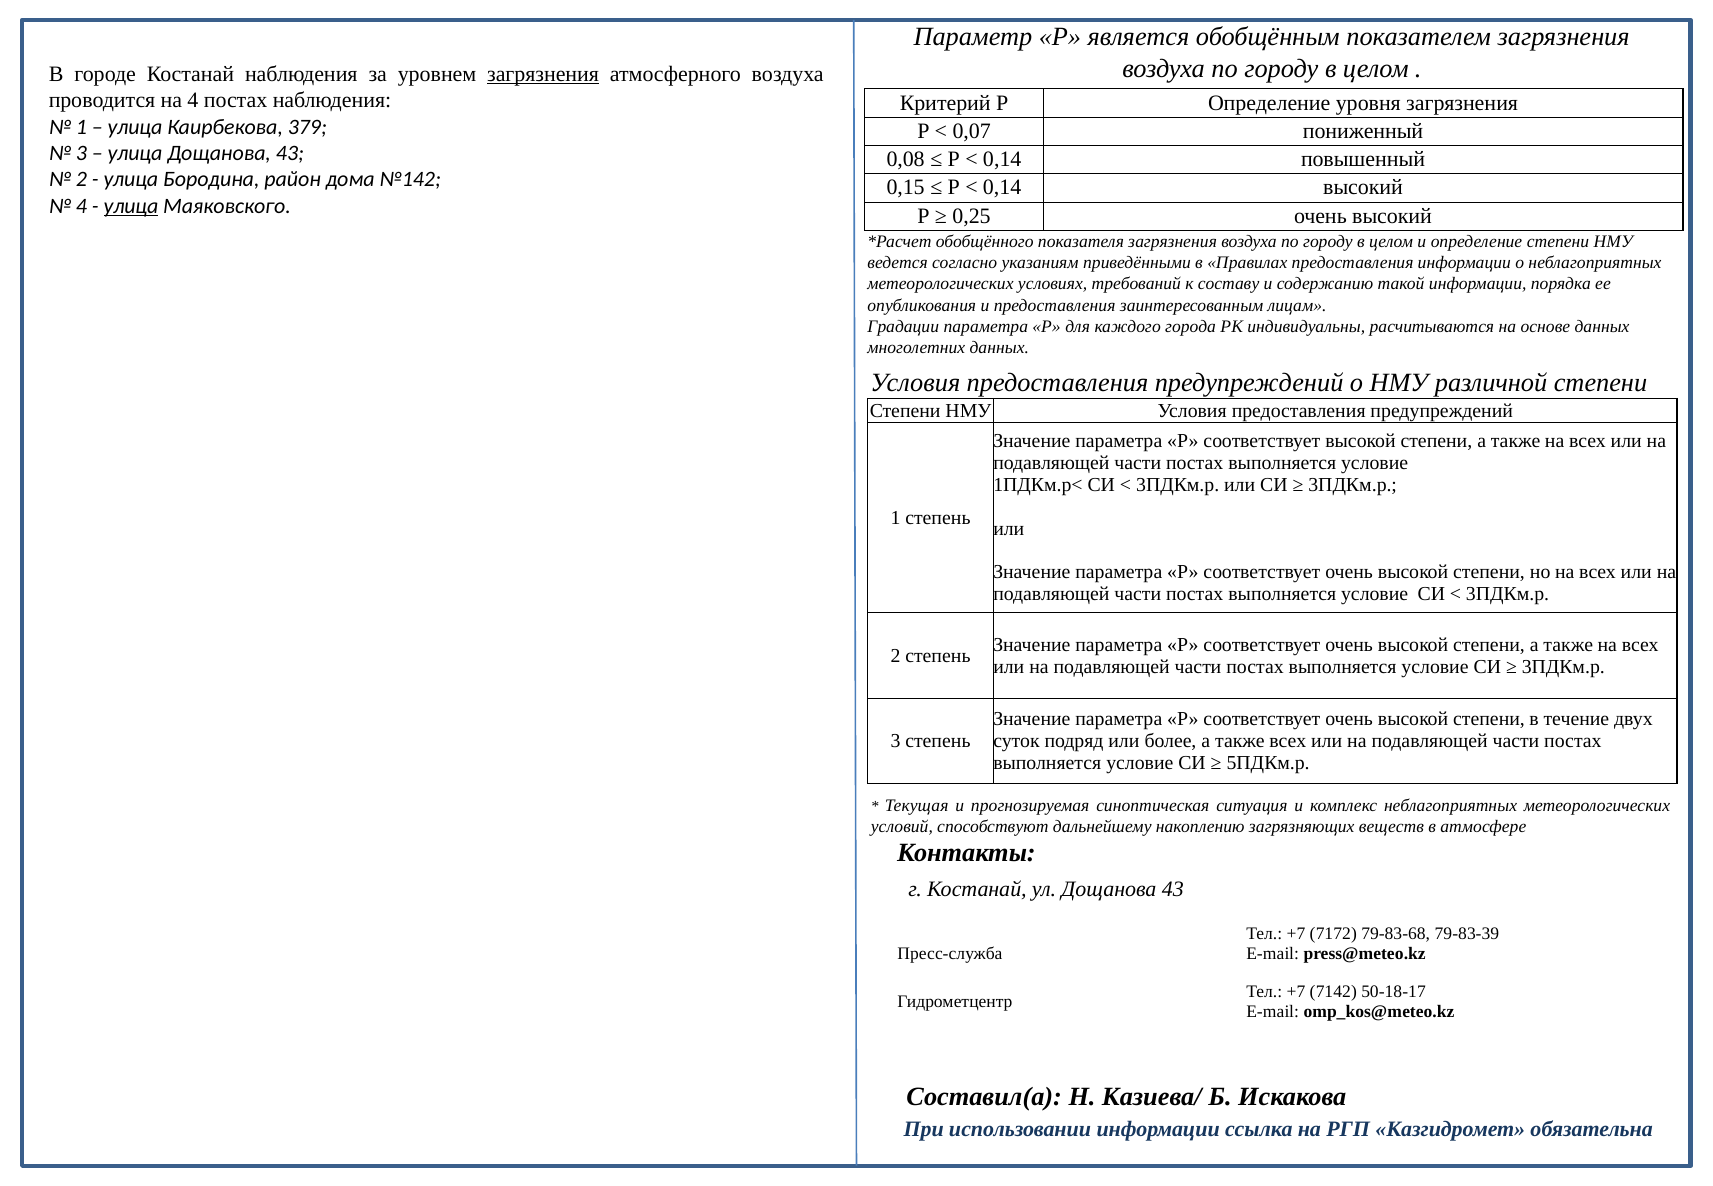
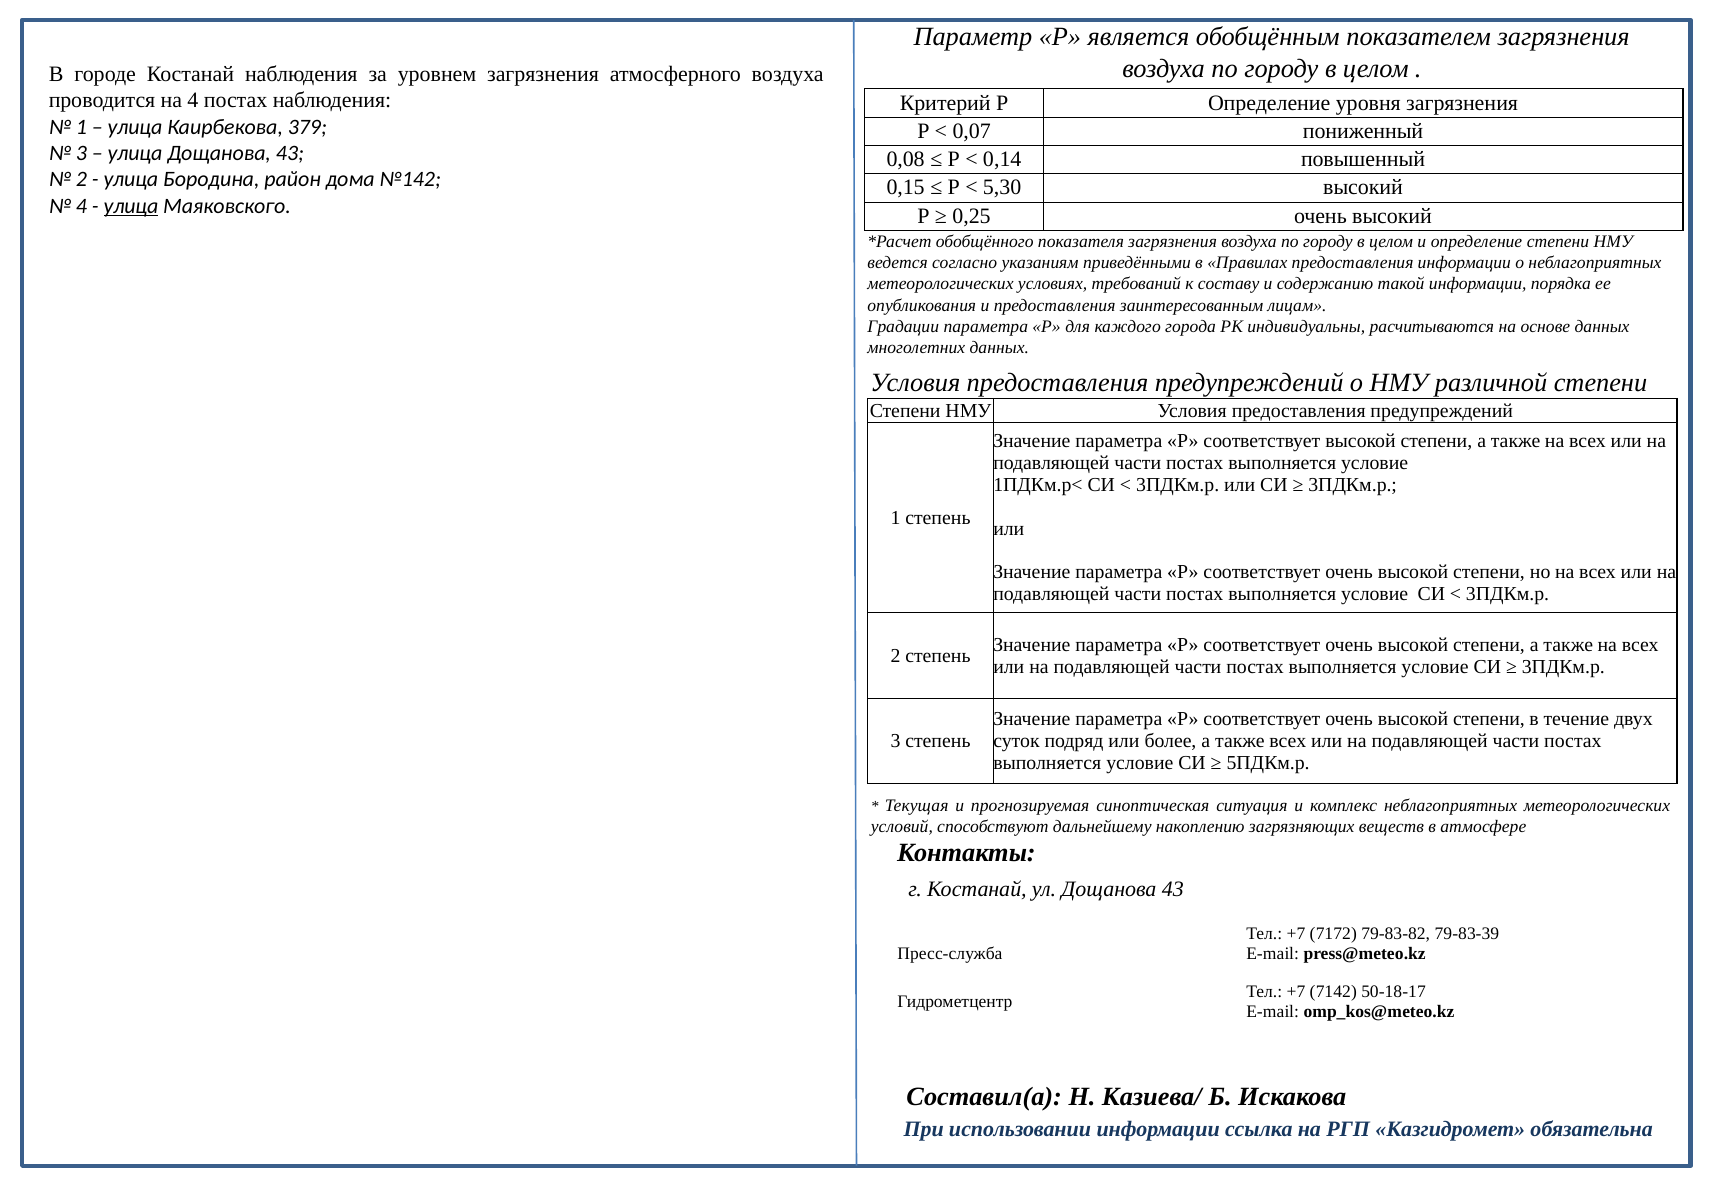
загрязнения at (543, 74) underline: present -> none
0,14 at (1002, 188): 0,14 -> 5,30
79-83-68: 79-83-68 -> 79-83-82
